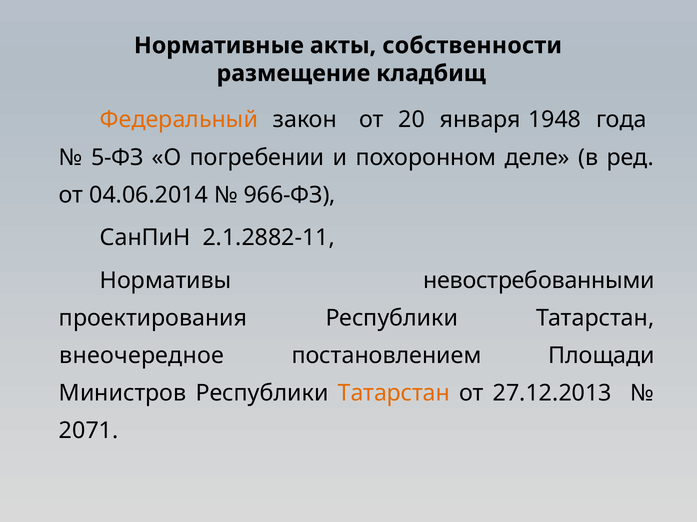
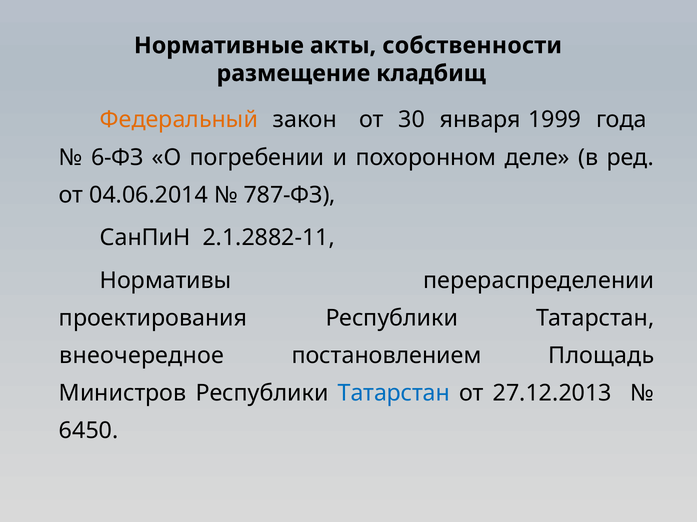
20: 20 -> 30
1948: 1948 -> 1999
5-ФЗ: 5-ФЗ -> 6-ФЗ
966-ФЗ: 966-ФЗ -> 787-ФЗ
невостребованными: невостребованными -> перераспределении
Площади: Площади -> Площадь
Татарстан at (394, 394) colour: orange -> blue
2071: 2071 -> 6450
